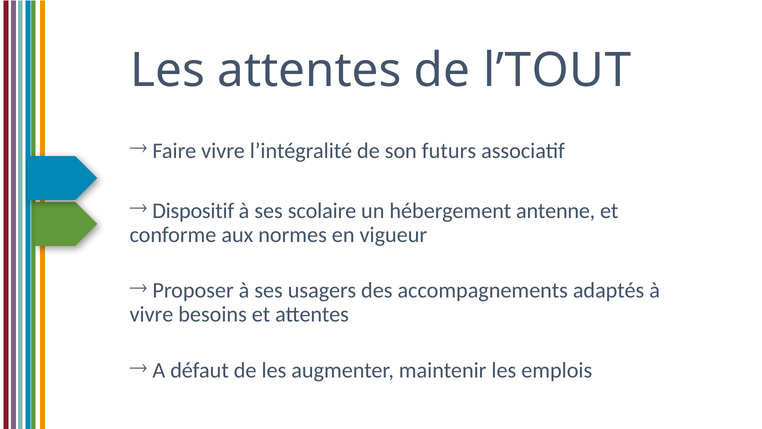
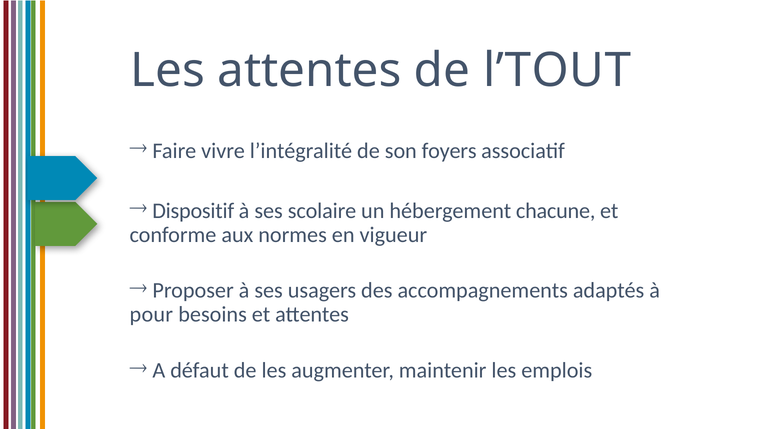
futurs: futurs -> foyers
antenne: antenne -> chacune
vivre at (151, 314): vivre -> pour
